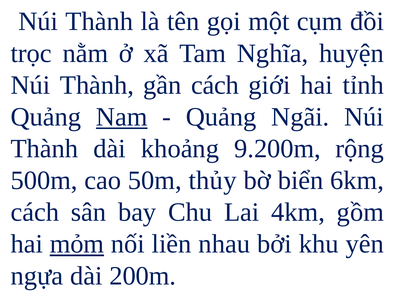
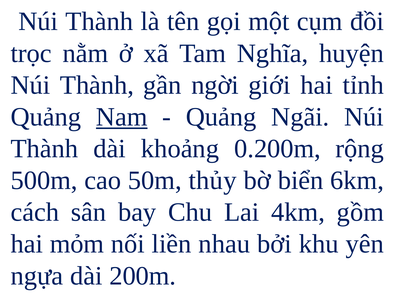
gần cách: cách -> ngời
9.200m: 9.200m -> 0.200m
mỏm underline: present -> none
